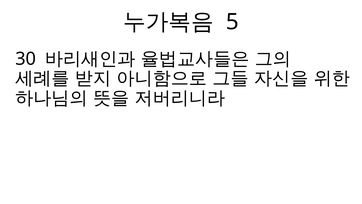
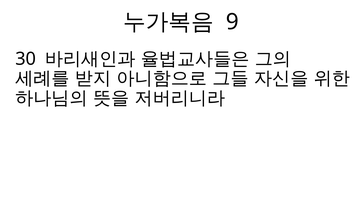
5: 5 -> 9
